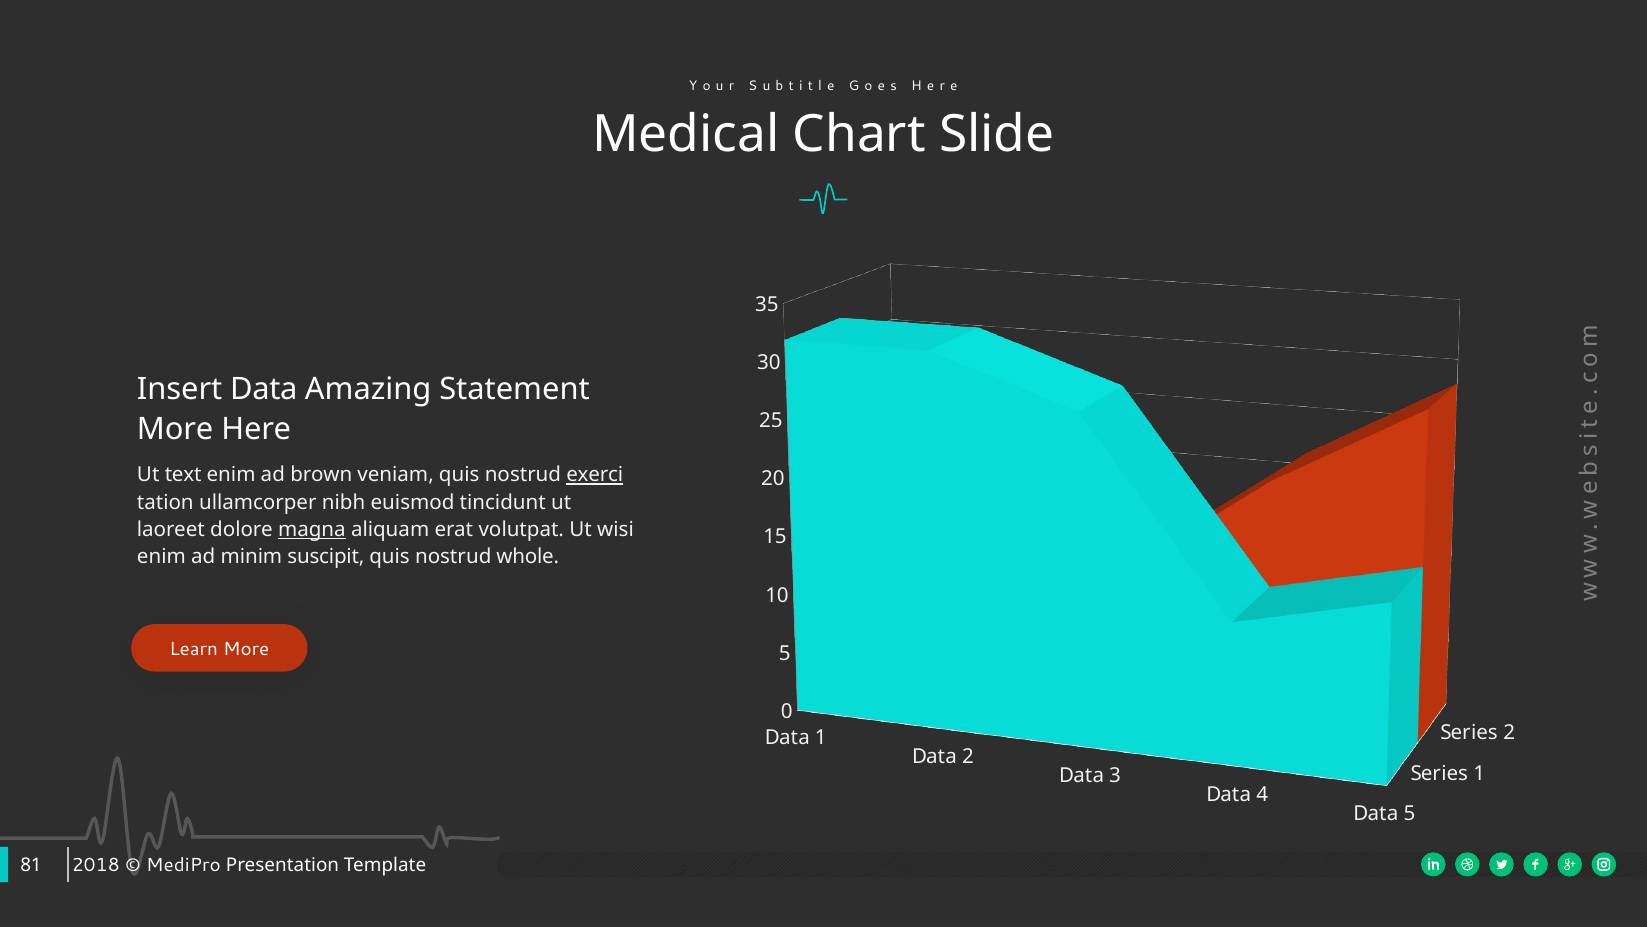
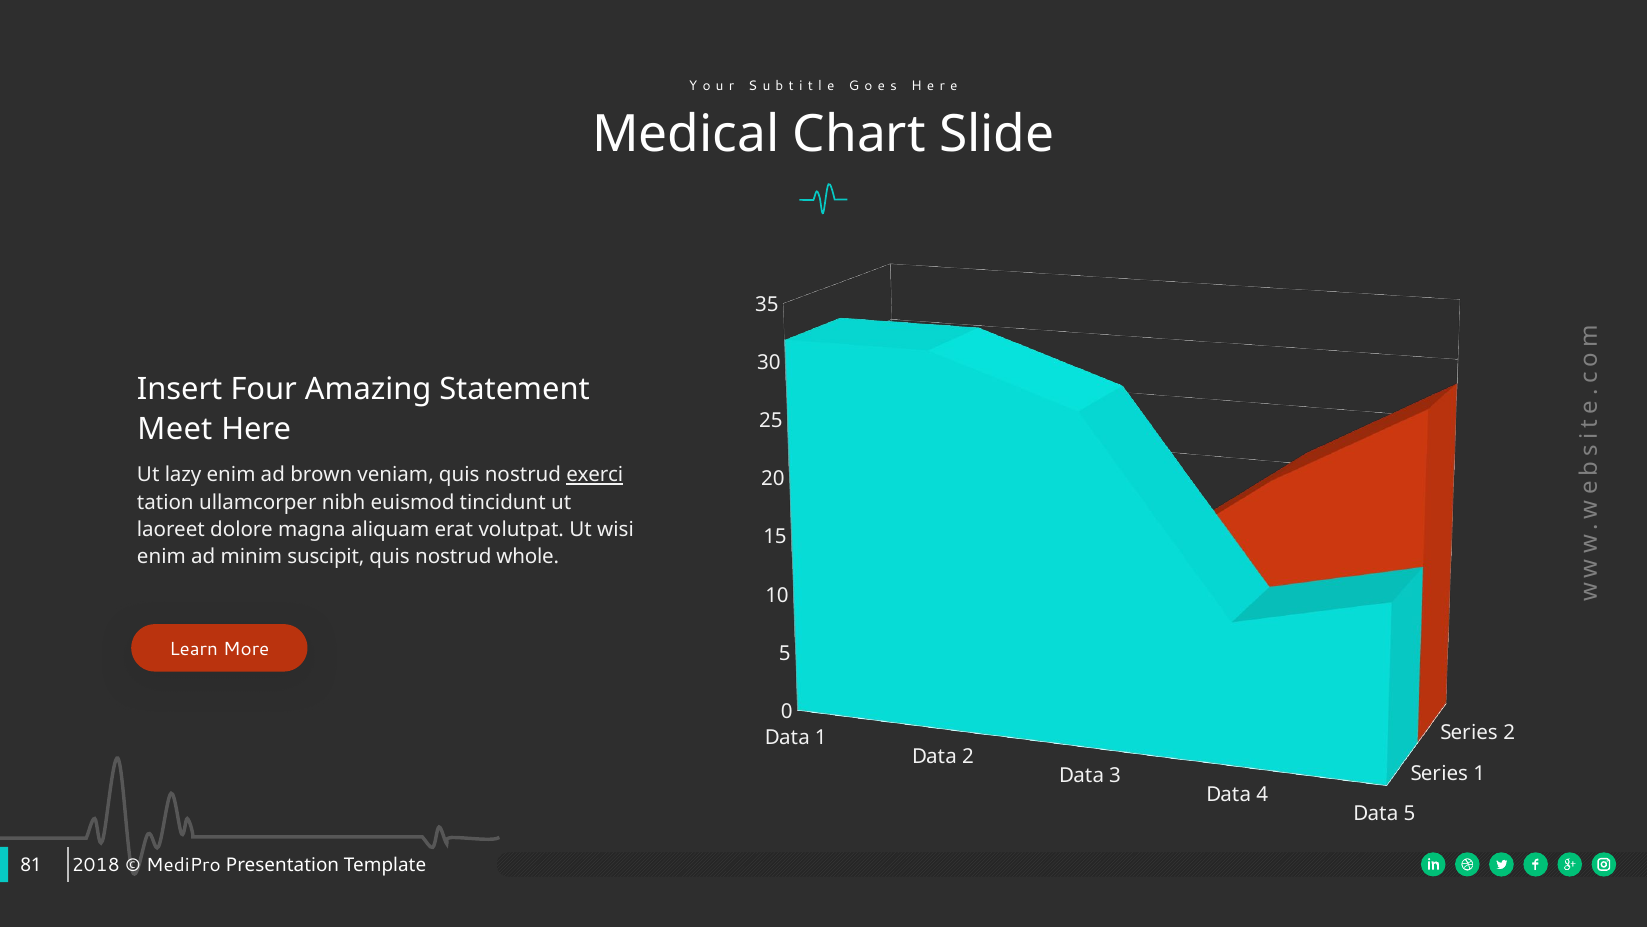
Insert Data: Data -> Four
More at (175, 430): More -> Meet
text: text -> lazy
magna underline: present -> none
